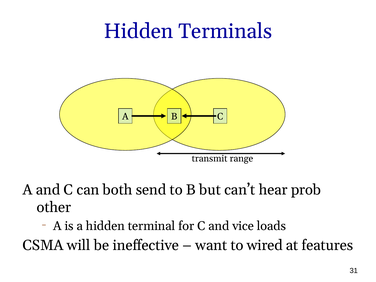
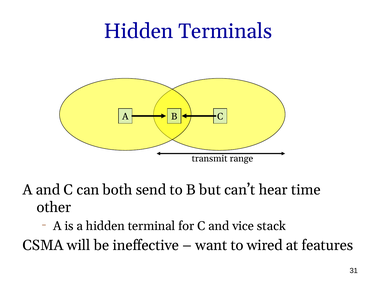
prob: prob -> time
loads: loads -> stack
